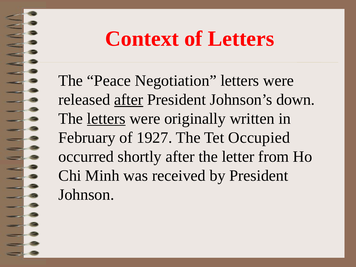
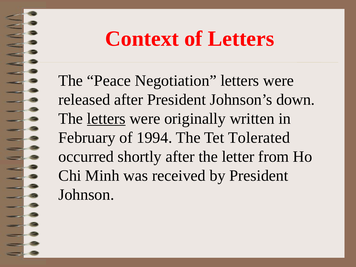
after at (129, 100) underline: present -> none
1927: 1927 -> 1994
Occupied: Occupied -> Tolerated
